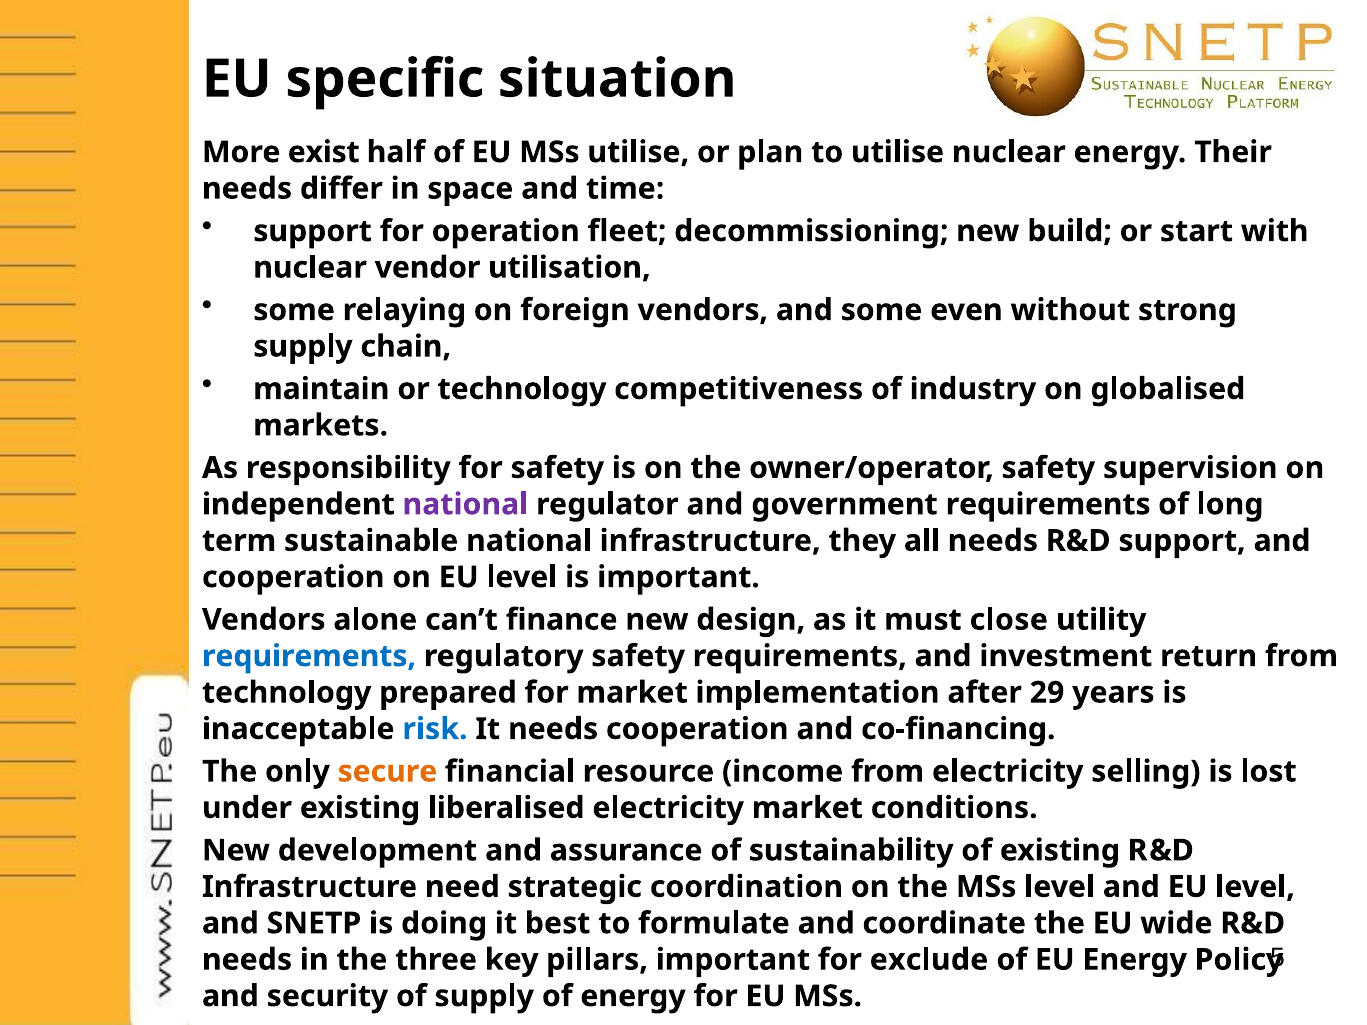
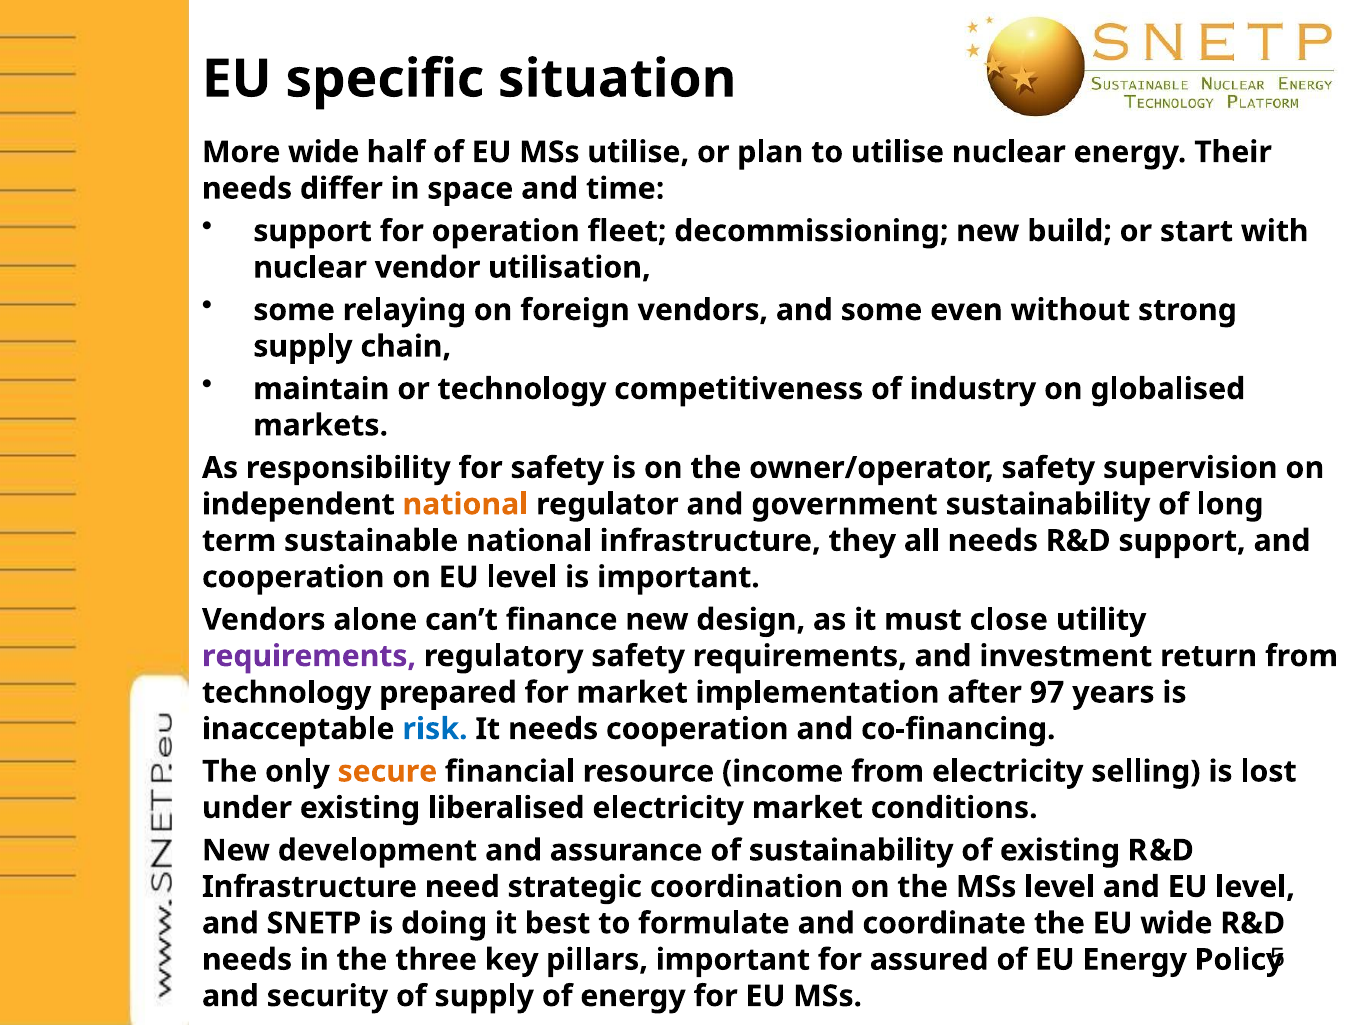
More exist: exist -> wide
national at (465, 504) colour: purple -> orange
government requirements: requirements -> sustainability
requirements at (309, 656) colour: blue -> purple
29: 29 -> 97
exclude: exclude -> assured
